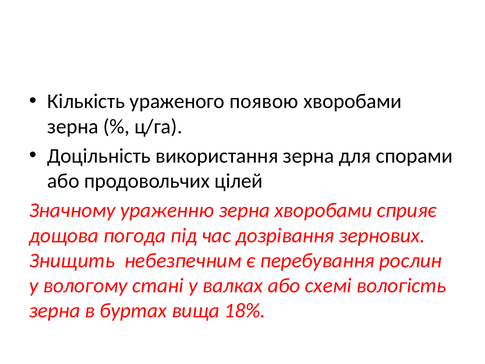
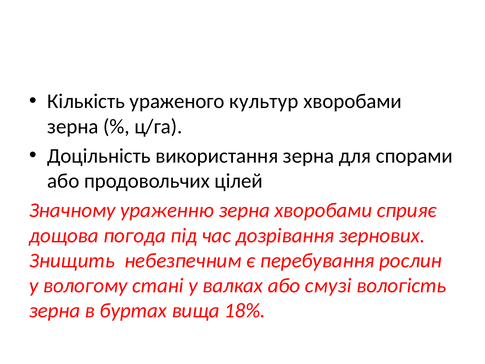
появою: появою -> культур
схемі: схемі -> смузі
